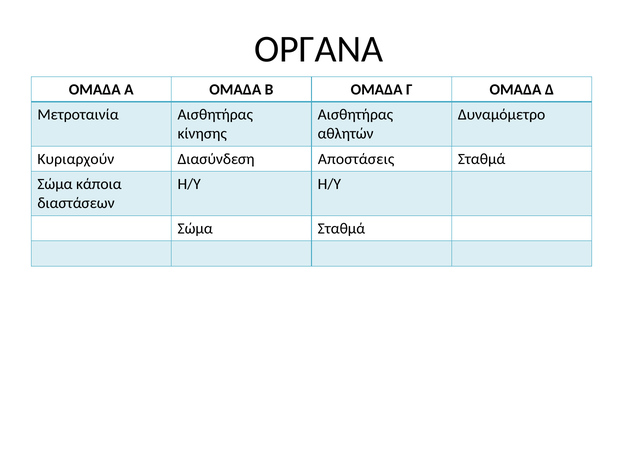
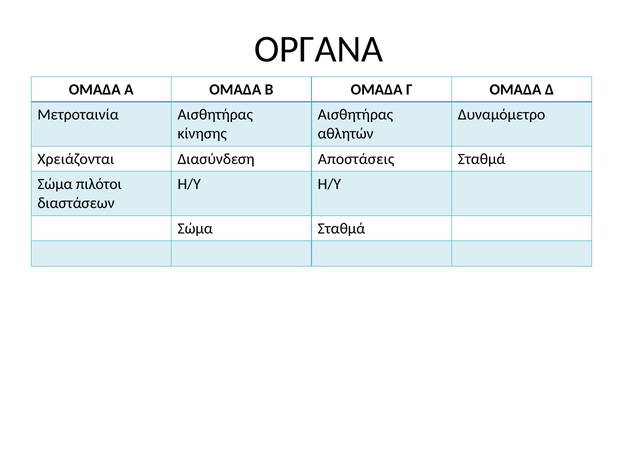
Κυριαρχούν: Κυριαρχούν -> Χρειάζονται
κάποια: κάποια -> πιλότοι
